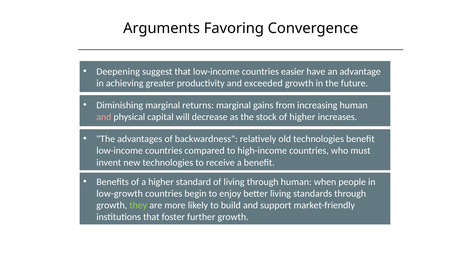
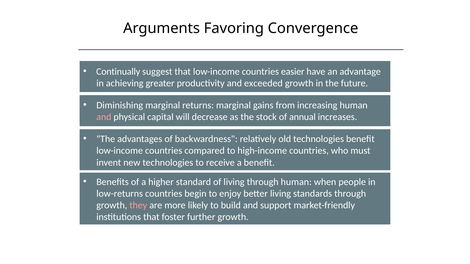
Deepening: Deepening -> Continually
of higher: higher -> annual
low-growth: low-growth -> low-returns
they colour: light green -> pink
